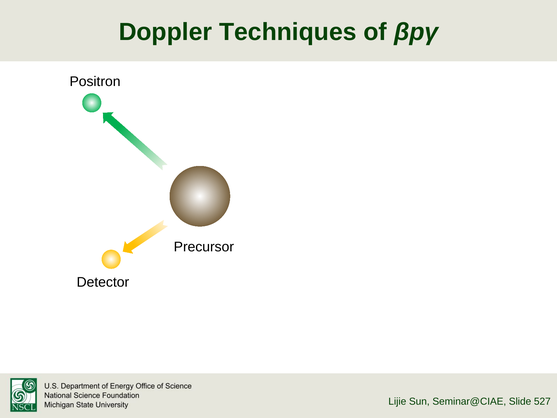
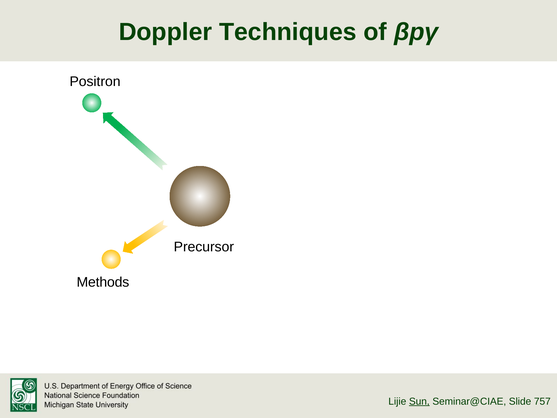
Detector: Detector -> Methods
Sun underline: none -> present
527: 527 -> 757
